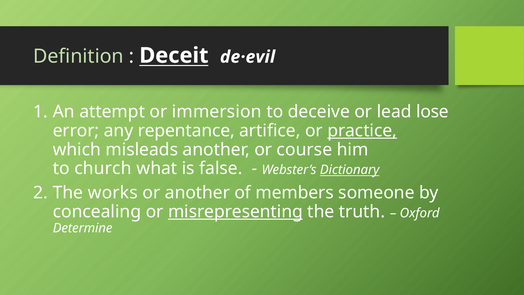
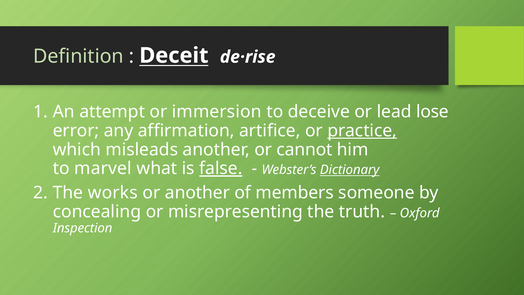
de·evil: de·evil -> de·rise
repentance: repentance -> affirmation
course: course -> cannot
church: church -> marvel
false underline: none -> present
misrepresenting underline: present -> none
Determine: Determine -> Inspection
